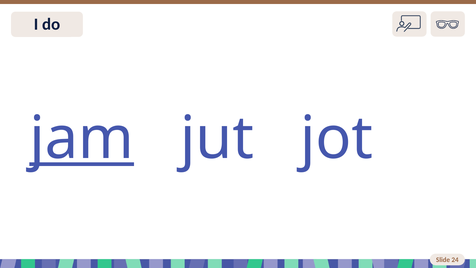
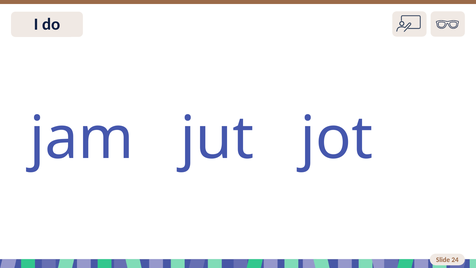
jam underline: present -> none
